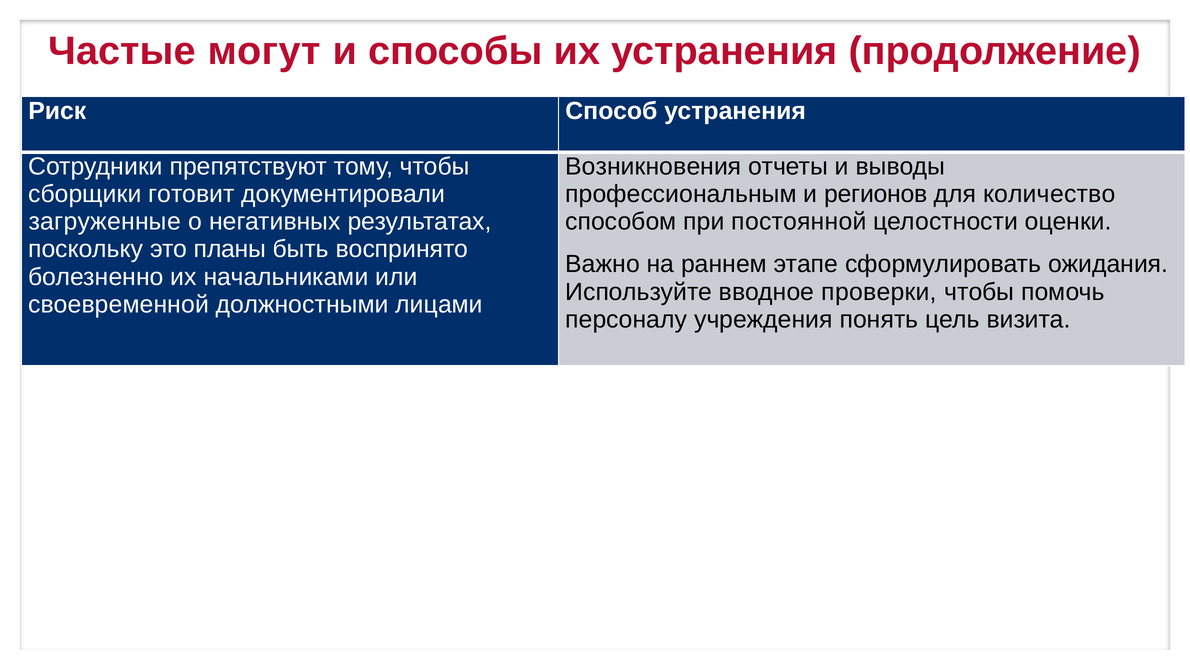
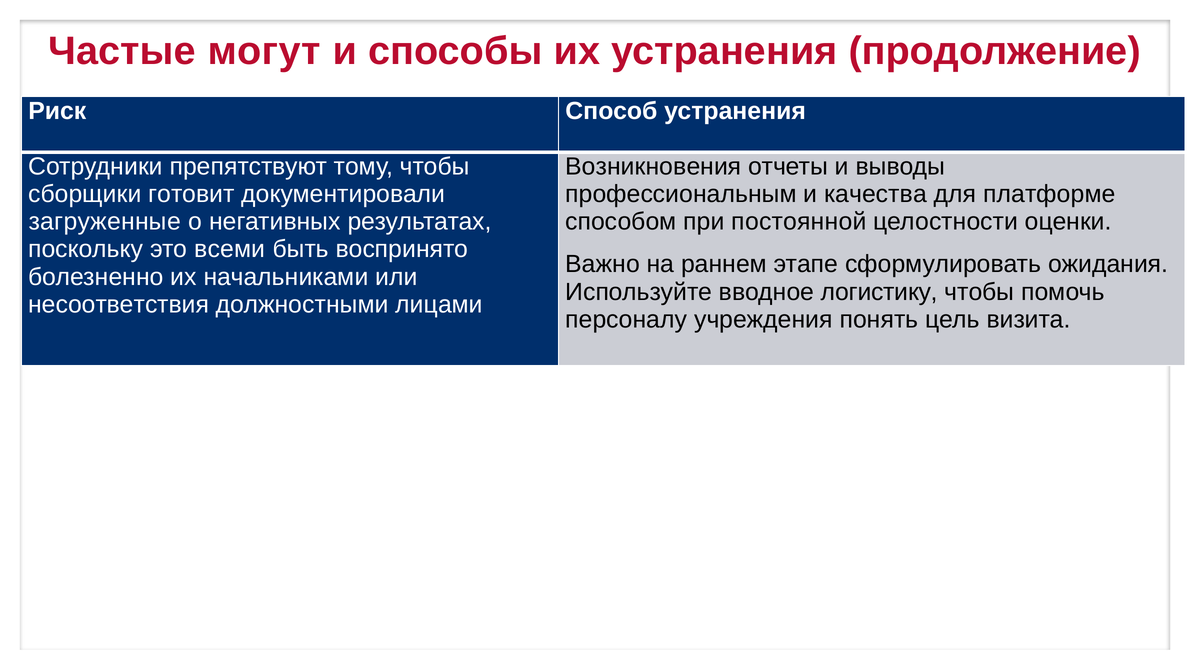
регионов: регионов -> качества
количество: количество -> платформе
планы: планы -> всеми
проверки: проверки -> логистику
своевременной: своевременной -> несоответствия
